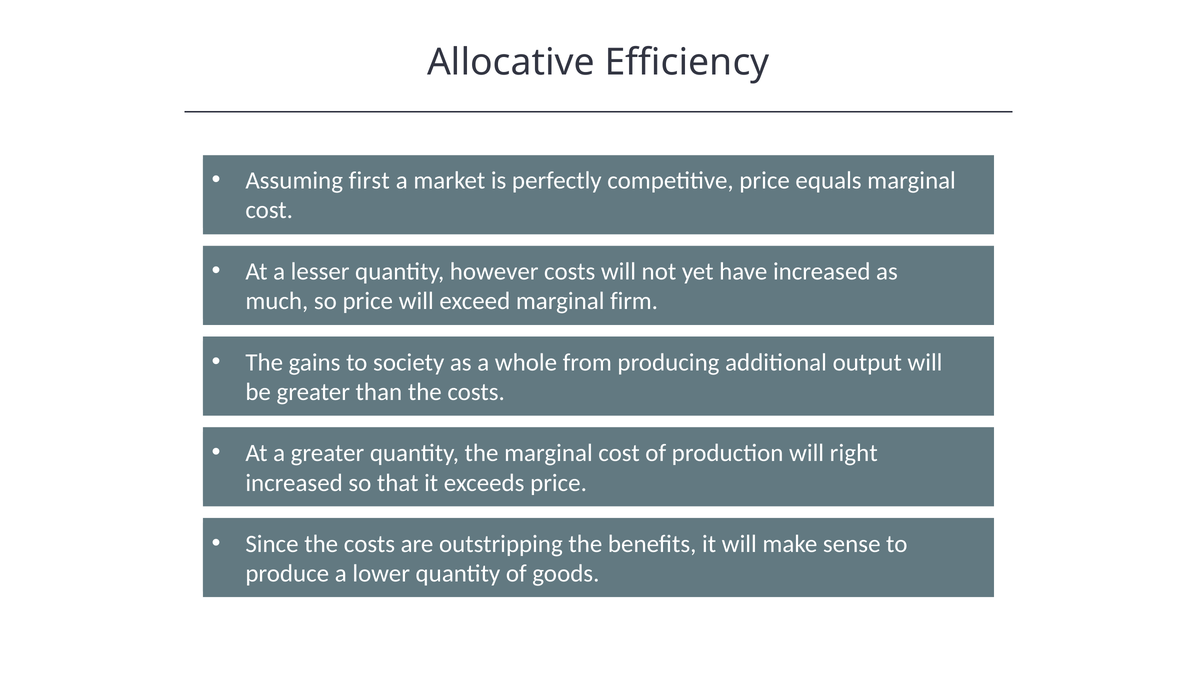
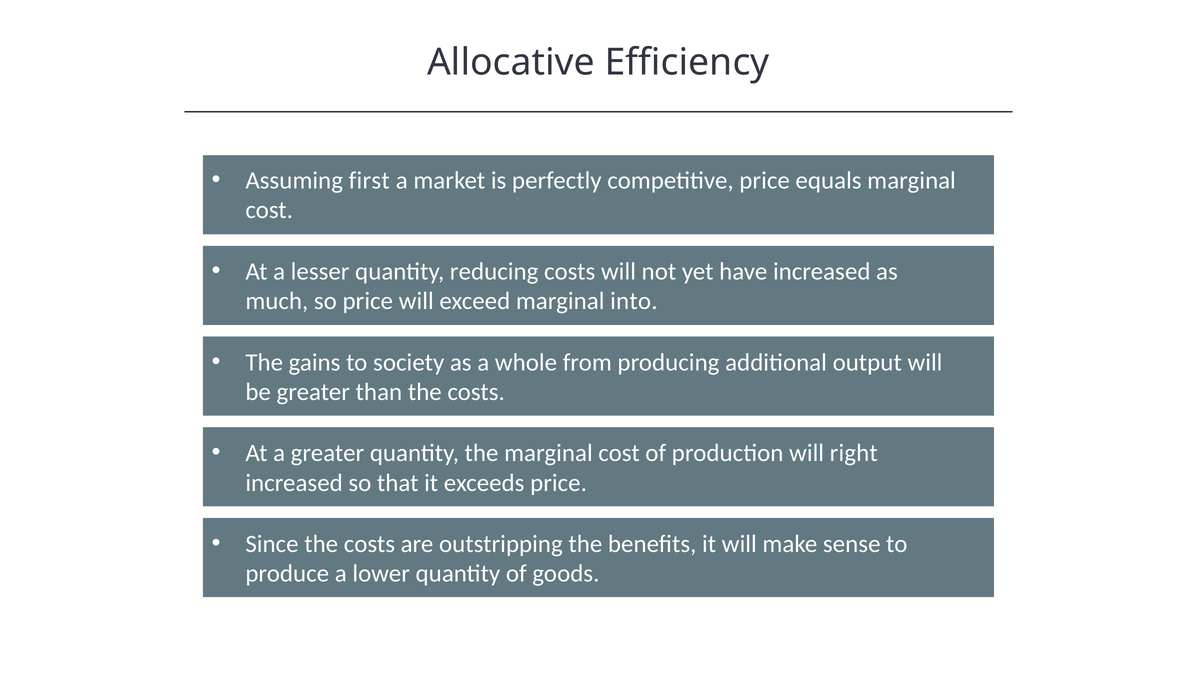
however: however -> reducing
firm: firm -> into
